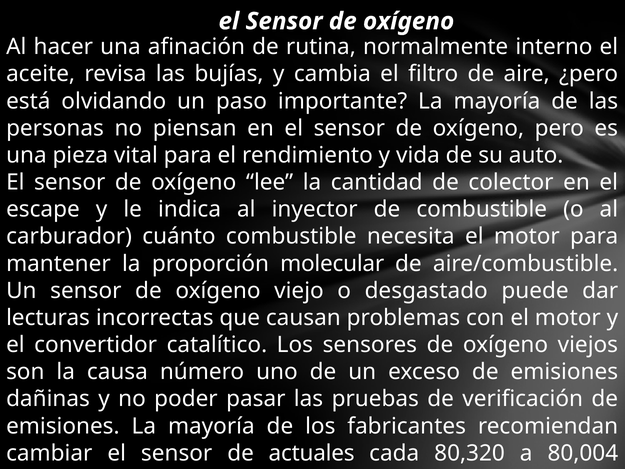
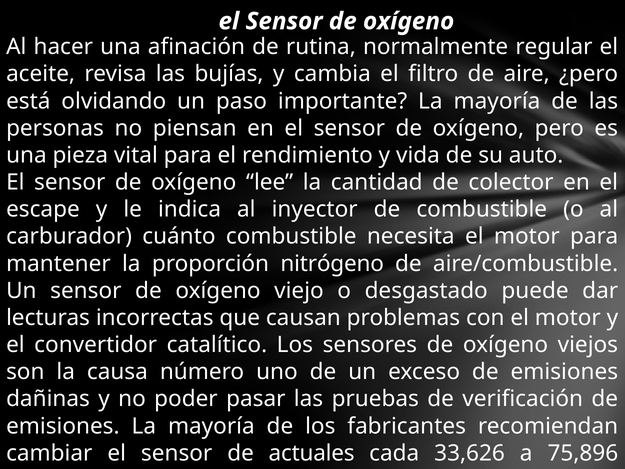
interno: interno -> regular
molecular: molecular -> nitrógeno
80,320: 80,320 -> 33,626
80,004: 80,004 -> 75,896
